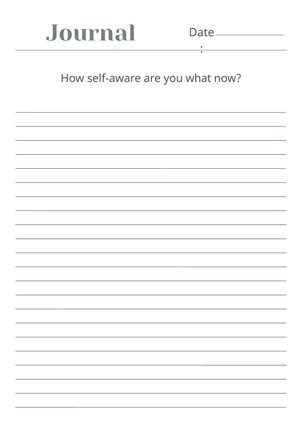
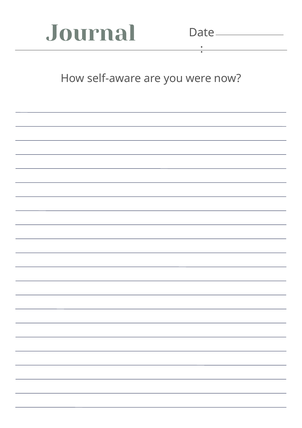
what: what -> were
